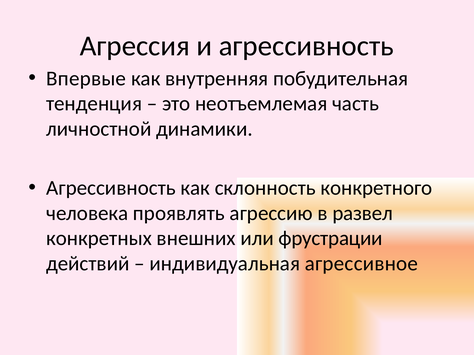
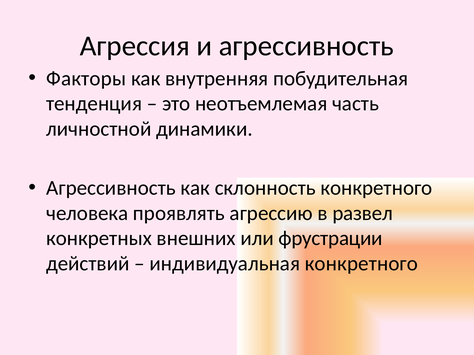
Впервые: Впервые -> Факторы
индивидуальная агрессивное: агрессивное -> конкретного
